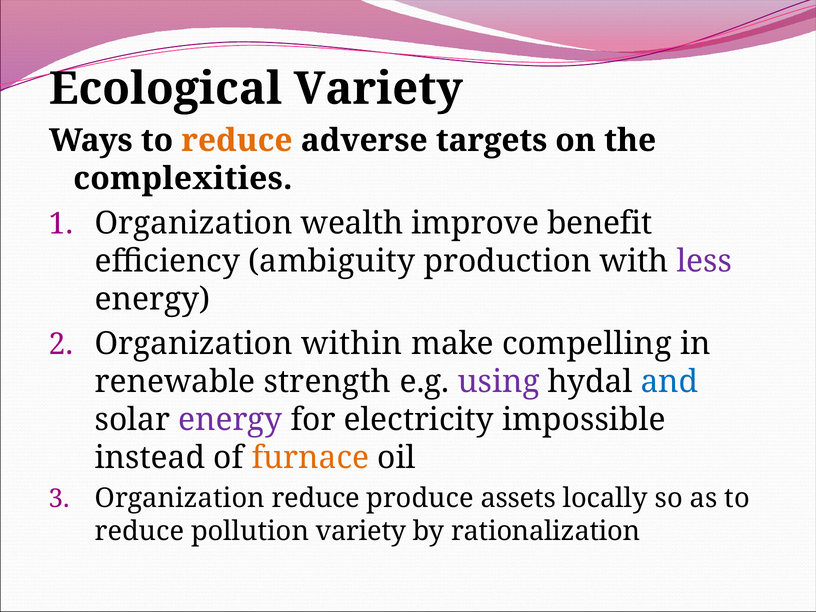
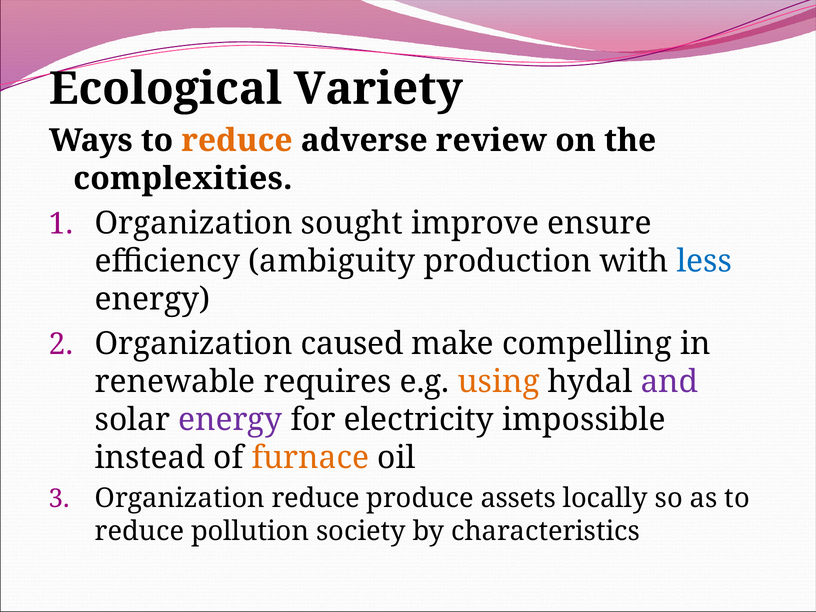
targets: targets -> review
wealth: wealth -> sought
benefit: benefit -> ensure
less colour: purple -> blue
within: within -> caused
strength: strength -> requires
using colour: purple -> orange
and colour: blue -> purple
pollution variety: variety -> society
rationalization: rationalization -> characteristics
